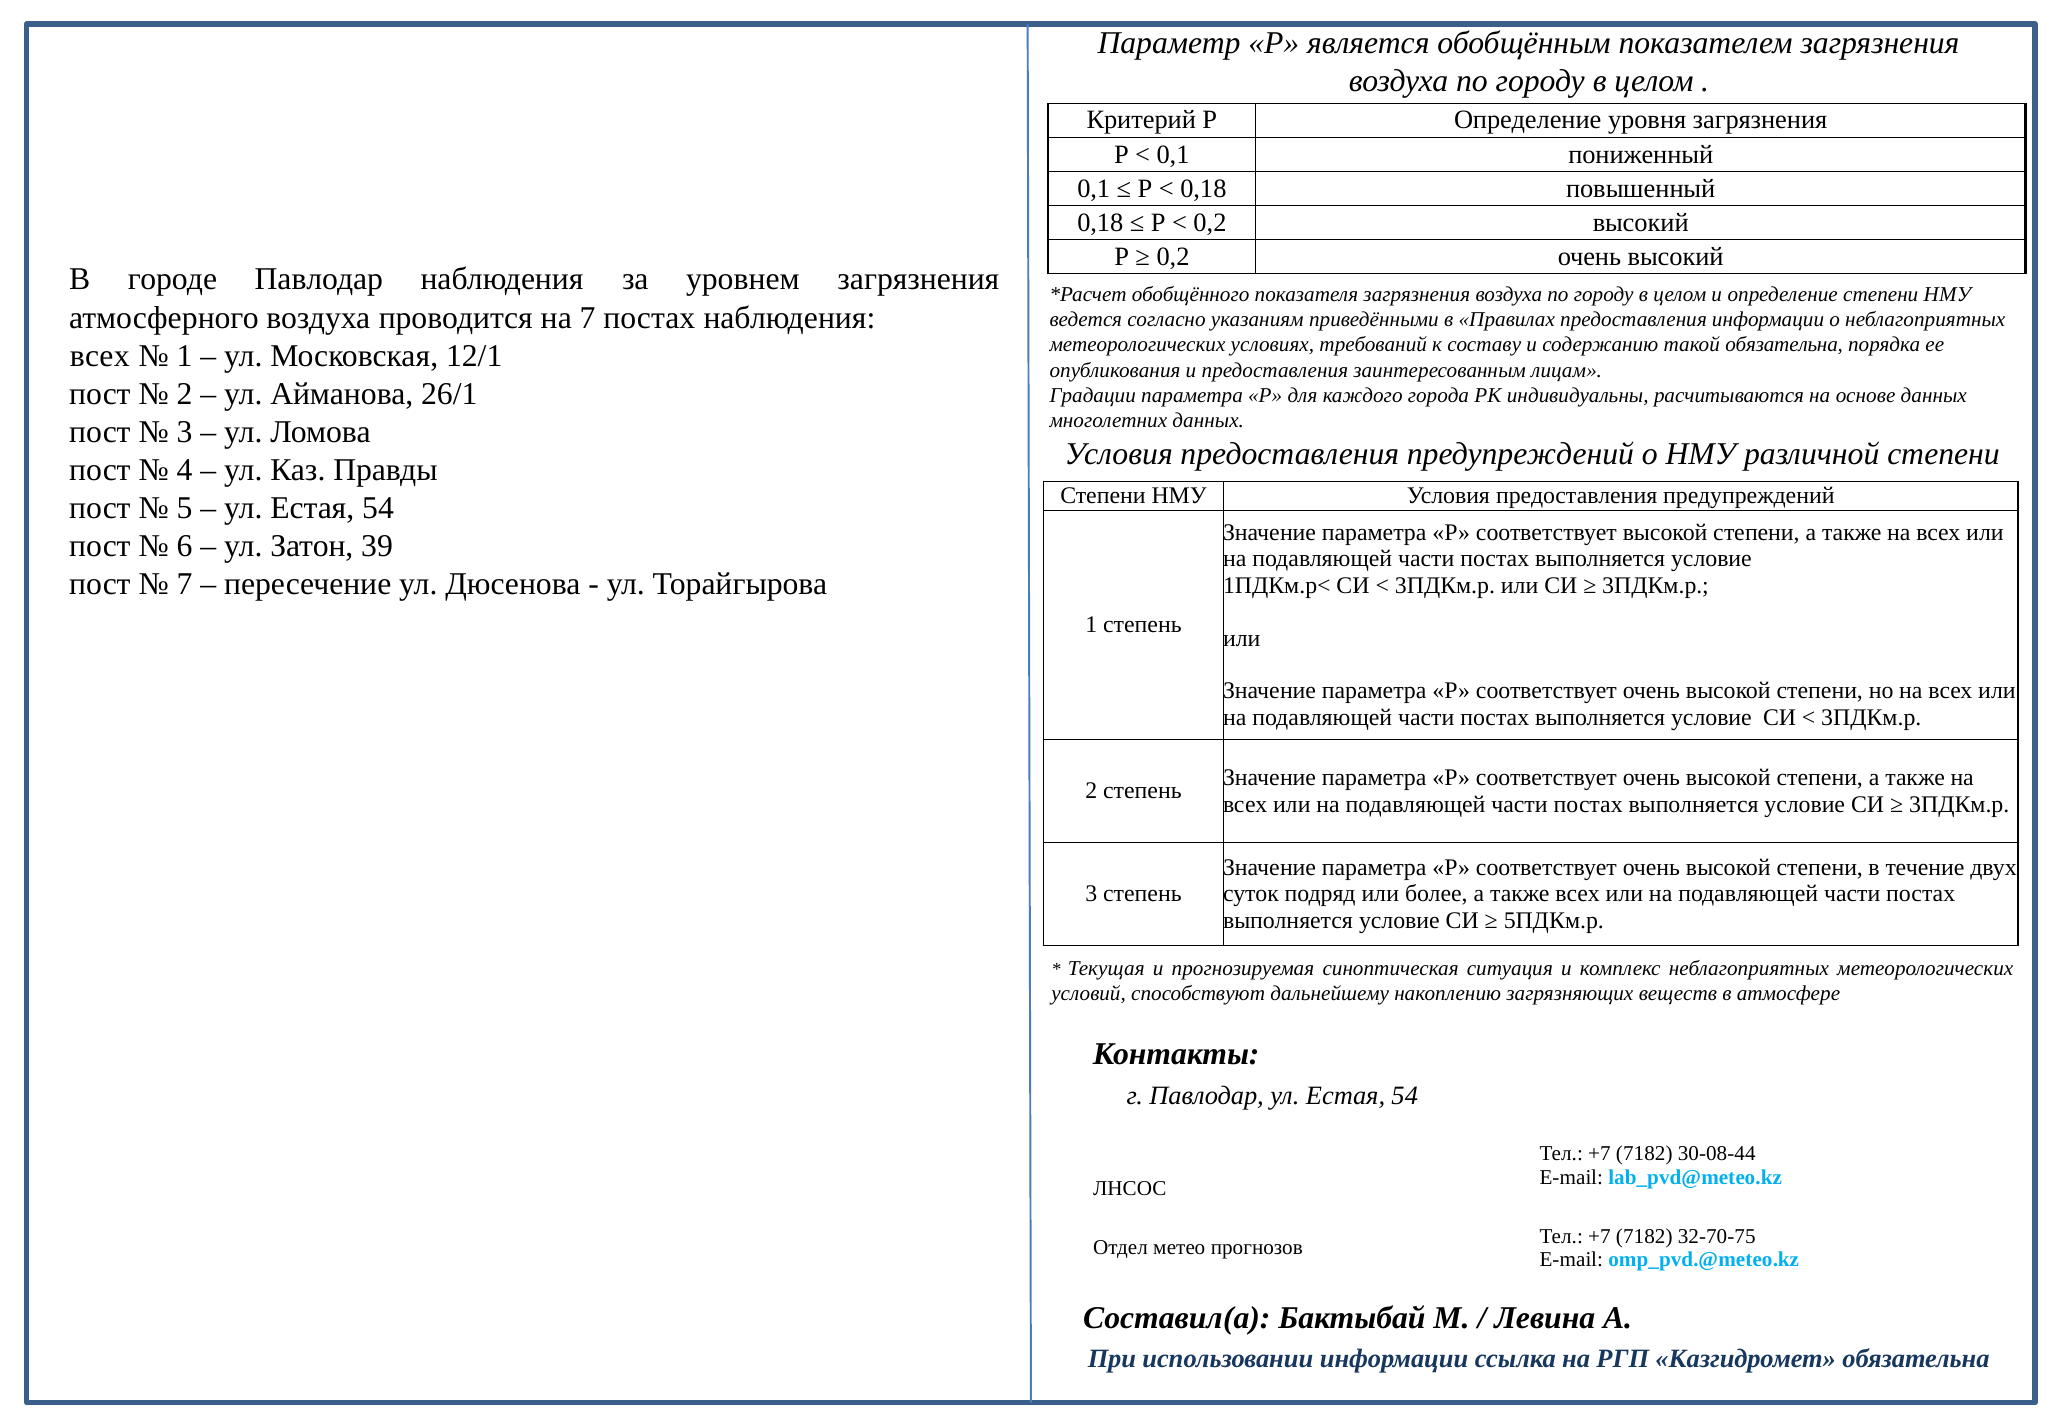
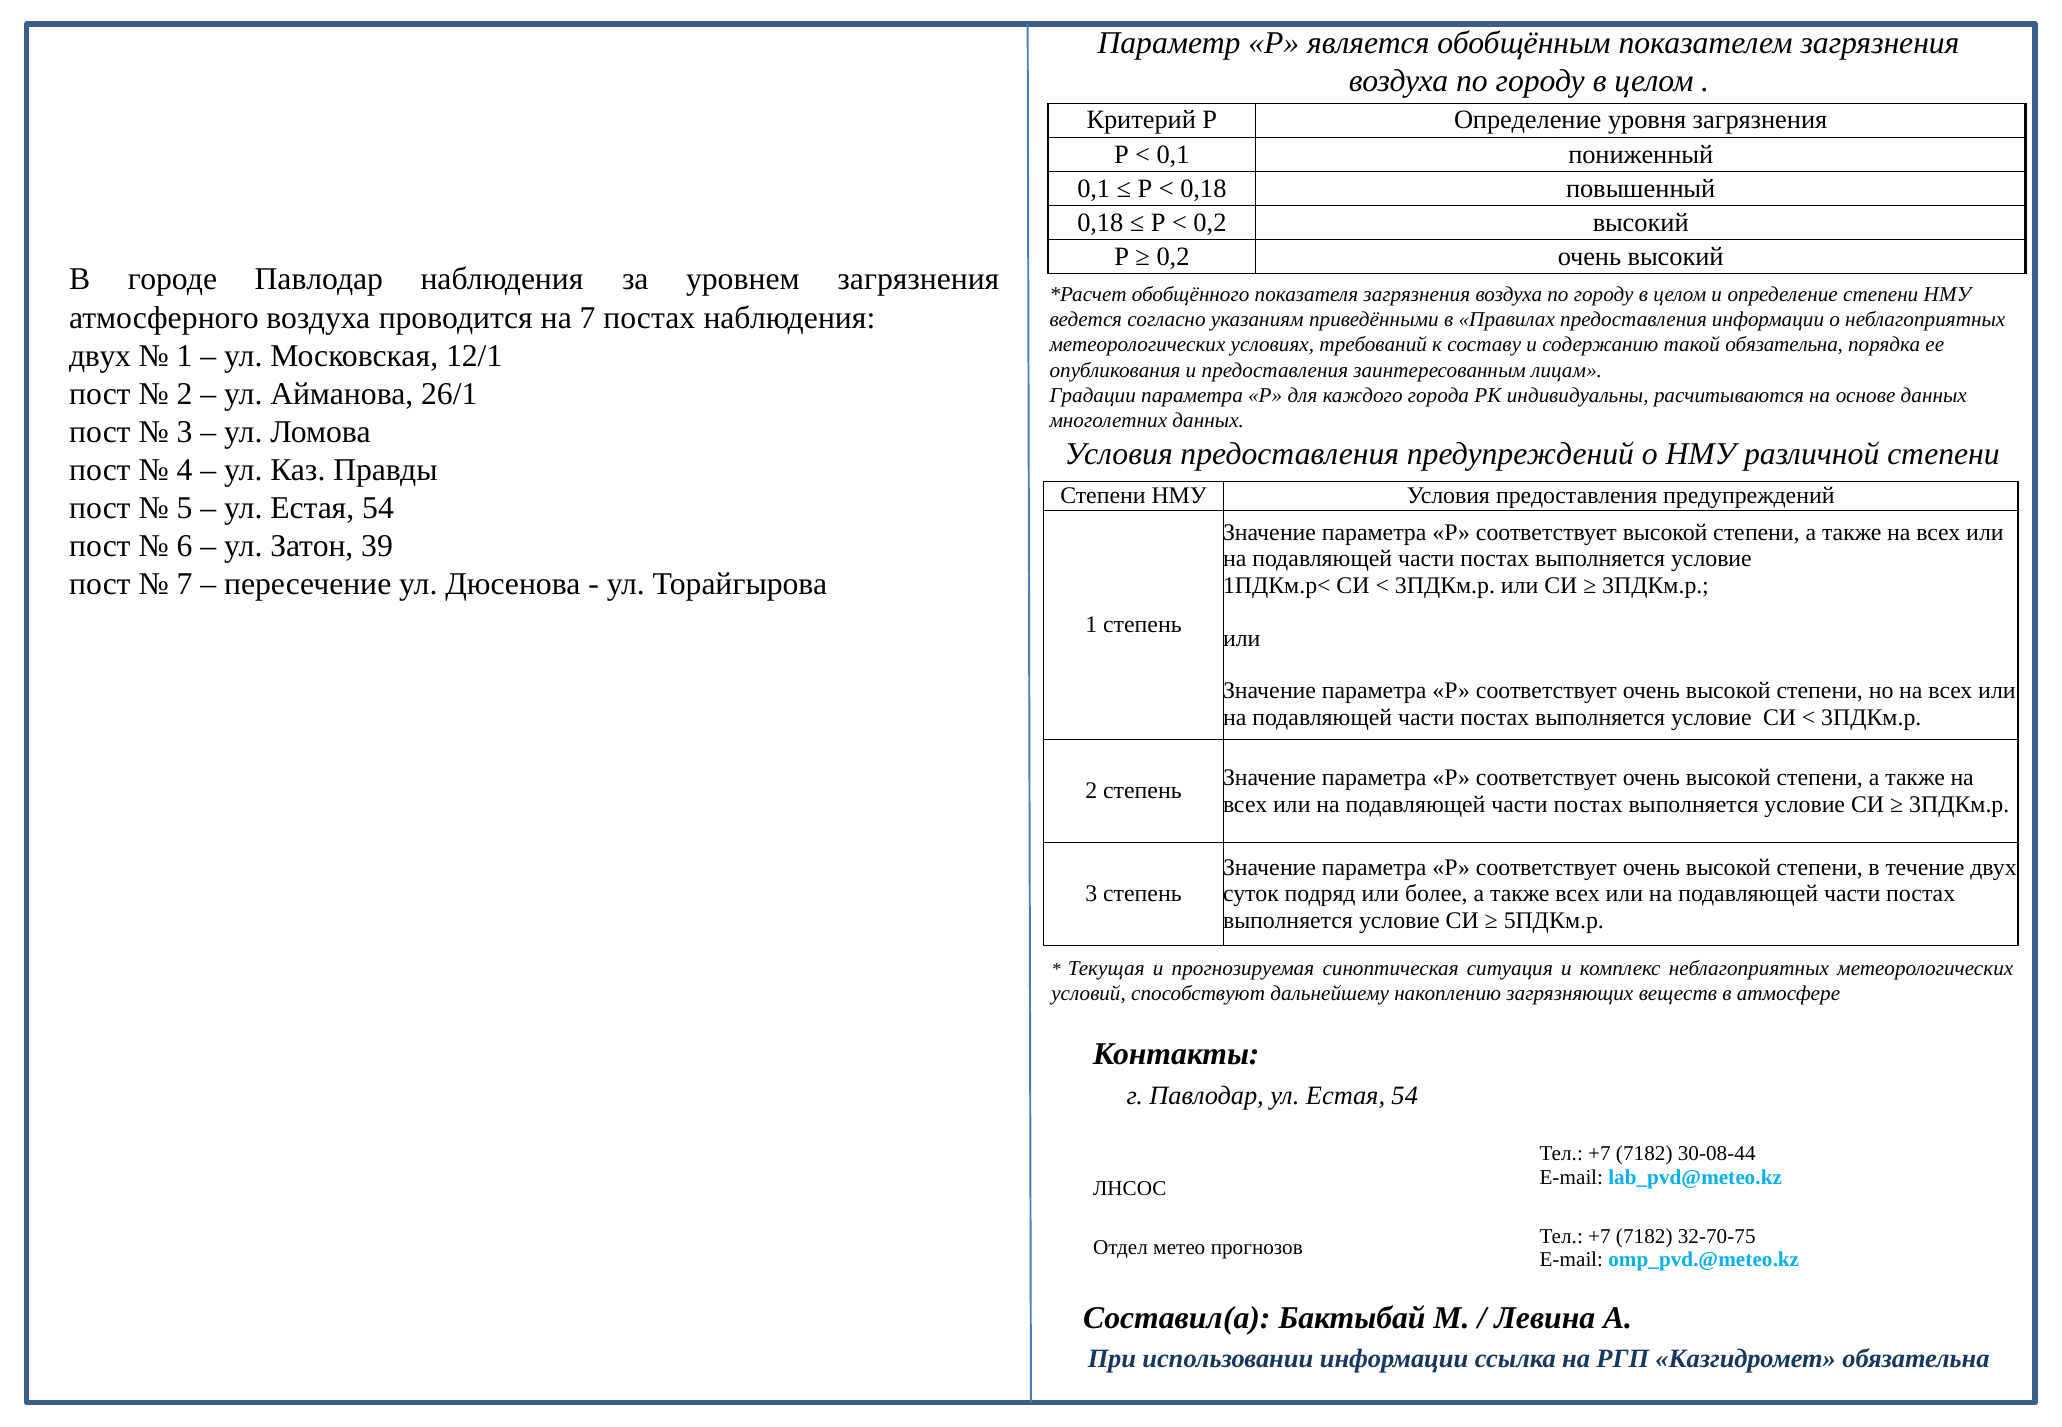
всех at (100, 356): всех -> двух
